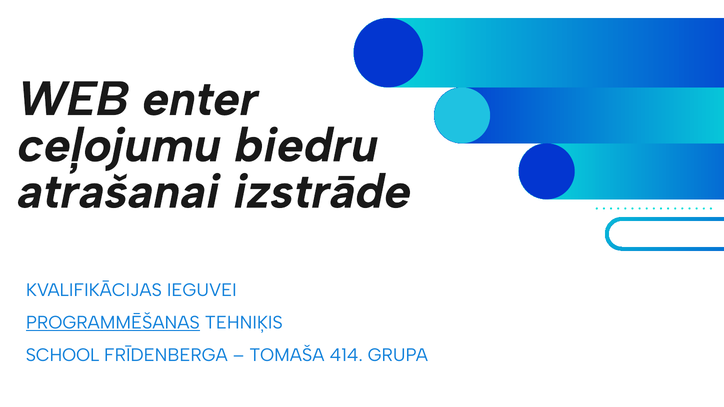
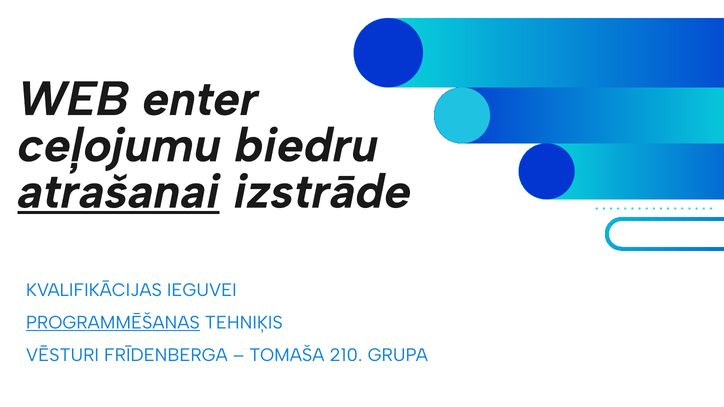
atrašanai underline: none -> present
SCHOOL: SCHOOL -> VĒSTURI
414: 414 -> 210
